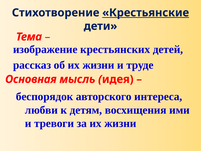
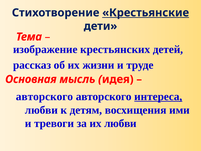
беспорядок at (45, 96): беспорядок -> авторского
интереса underline: none -> present
за их жизни: жизни -> любви
